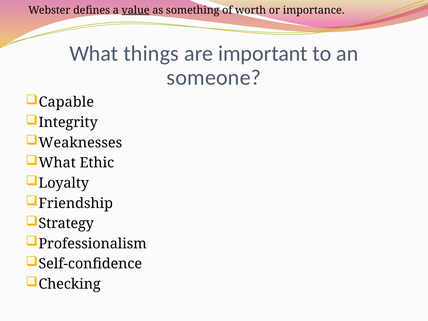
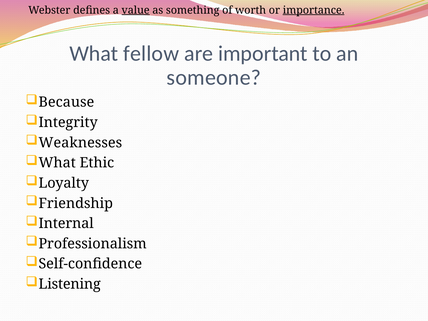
importance underline: none -> present
things: things -> fellow
Capable: Capable -> Because
Strategy: Strategy -> Internal
Checking: Checking -> Listening
